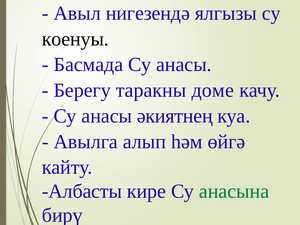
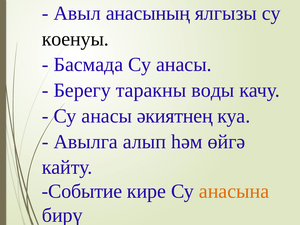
нигезендә: нигезендә -> анасының
доме: доме -> воды
Албасты: Албасты -> Событие
анасына colour: green -> orange
